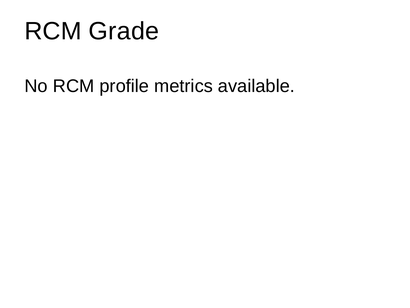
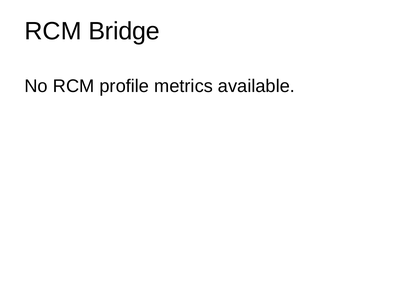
Grade: Grade -> Bridge
